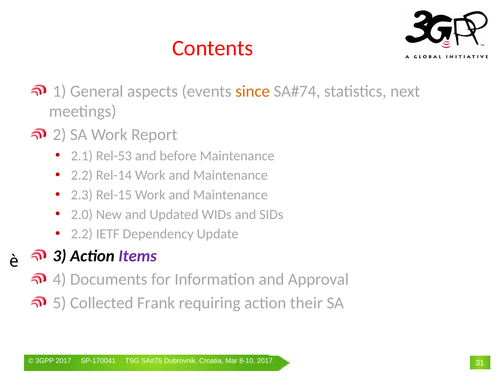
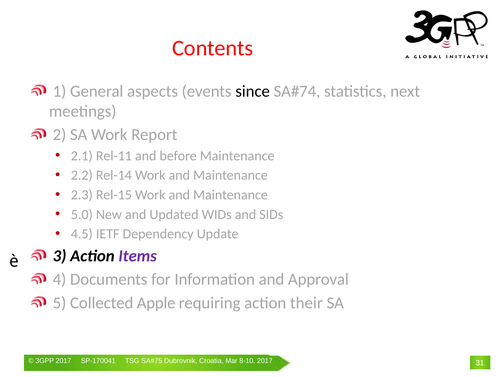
since colour: orange -> black
Rel-53: Rel-53 -> Rel-11
2.0: 2.0 -> 5.0
2.2 at (82, 234): 2.2 -> 4.5
Frank: Frank -> Apple
